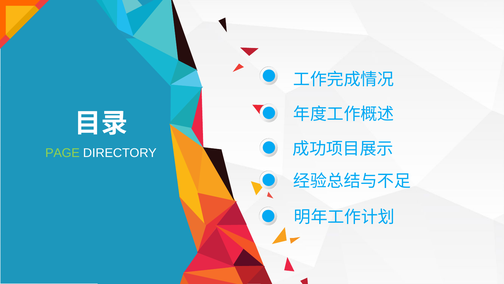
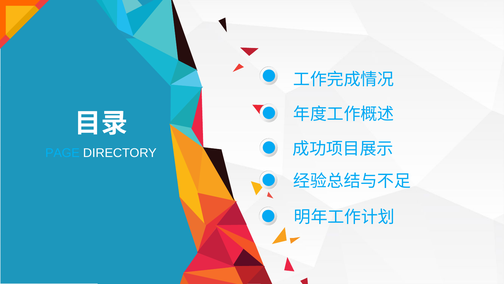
PAGE colour: light green -> light blue
